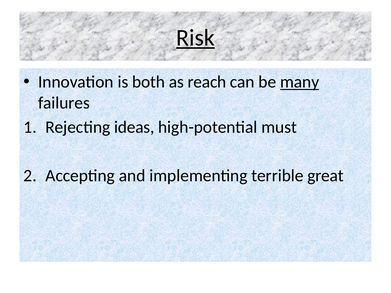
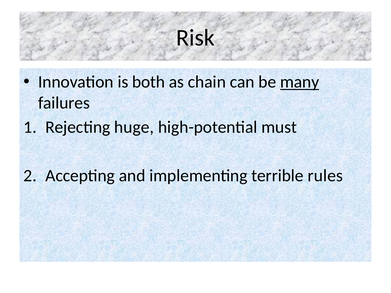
Risk underline: present -> none
reach: reach -> chain
ideas: ideas -> huge
great: great -> rules
